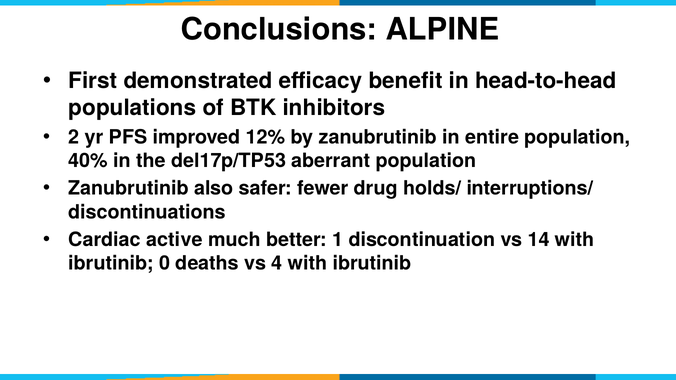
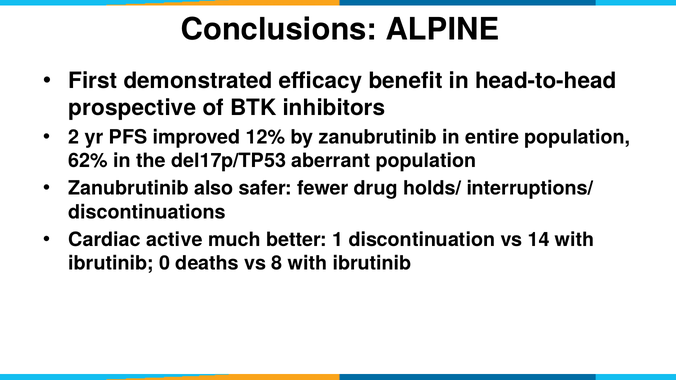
populations: populations -> prospective
40%: 40% -> 62%
4: 4 -> 8
